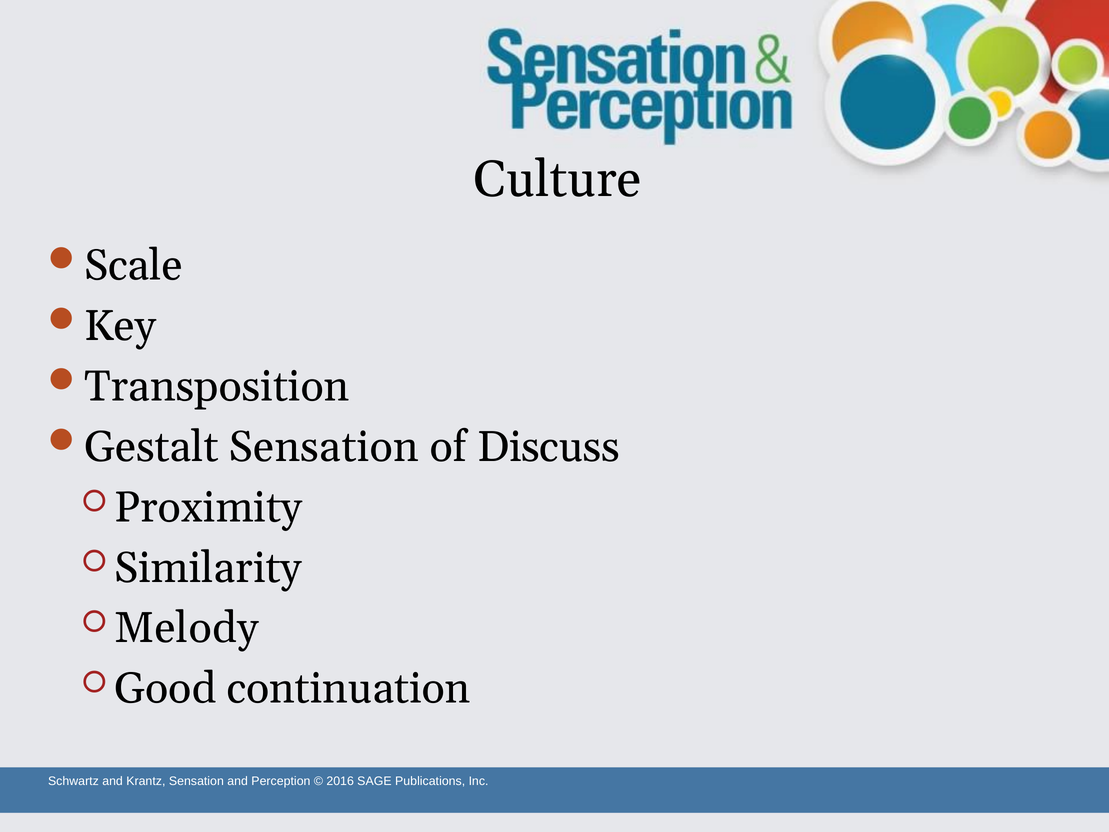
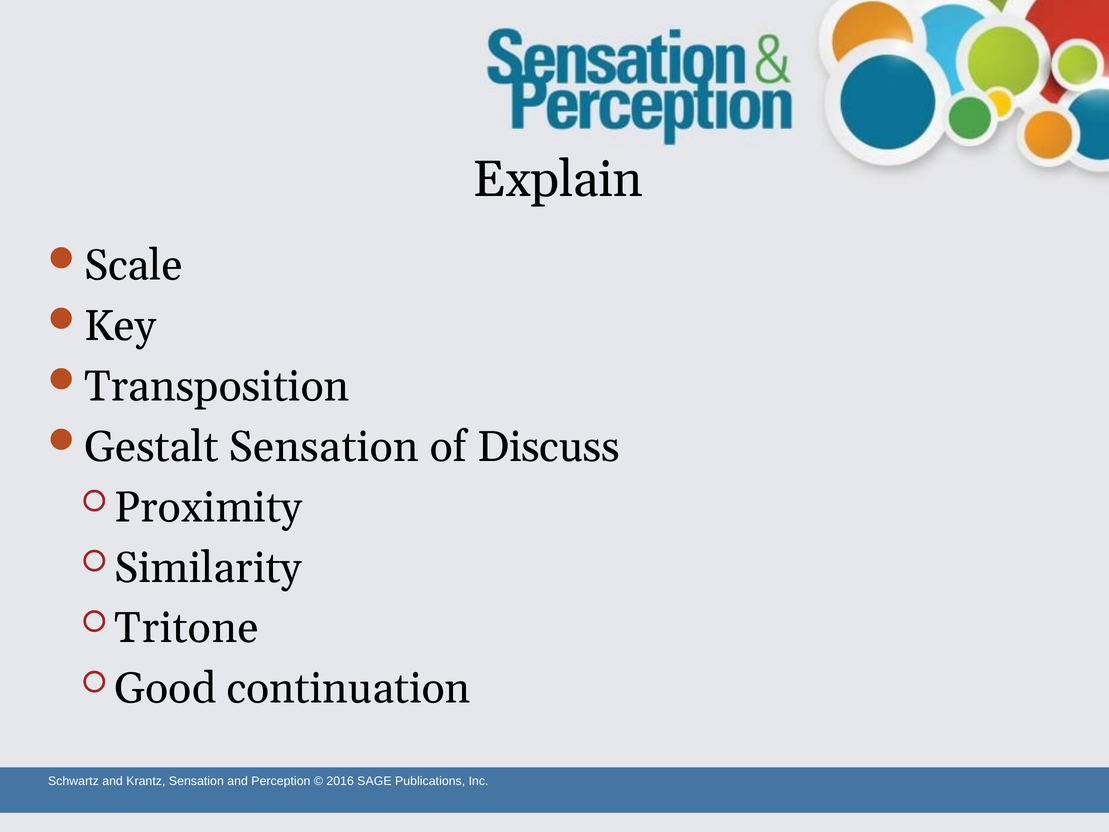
Culture: Culture -> Explain
Melody: Melody -> Tritone
